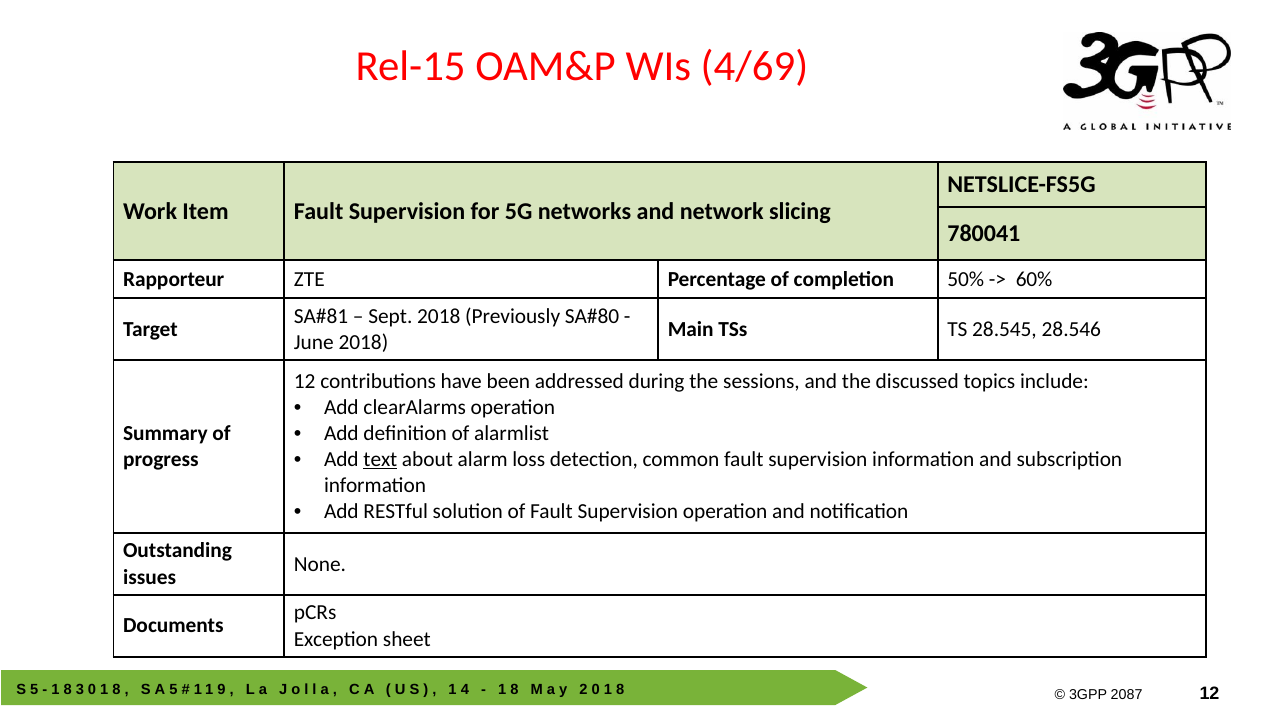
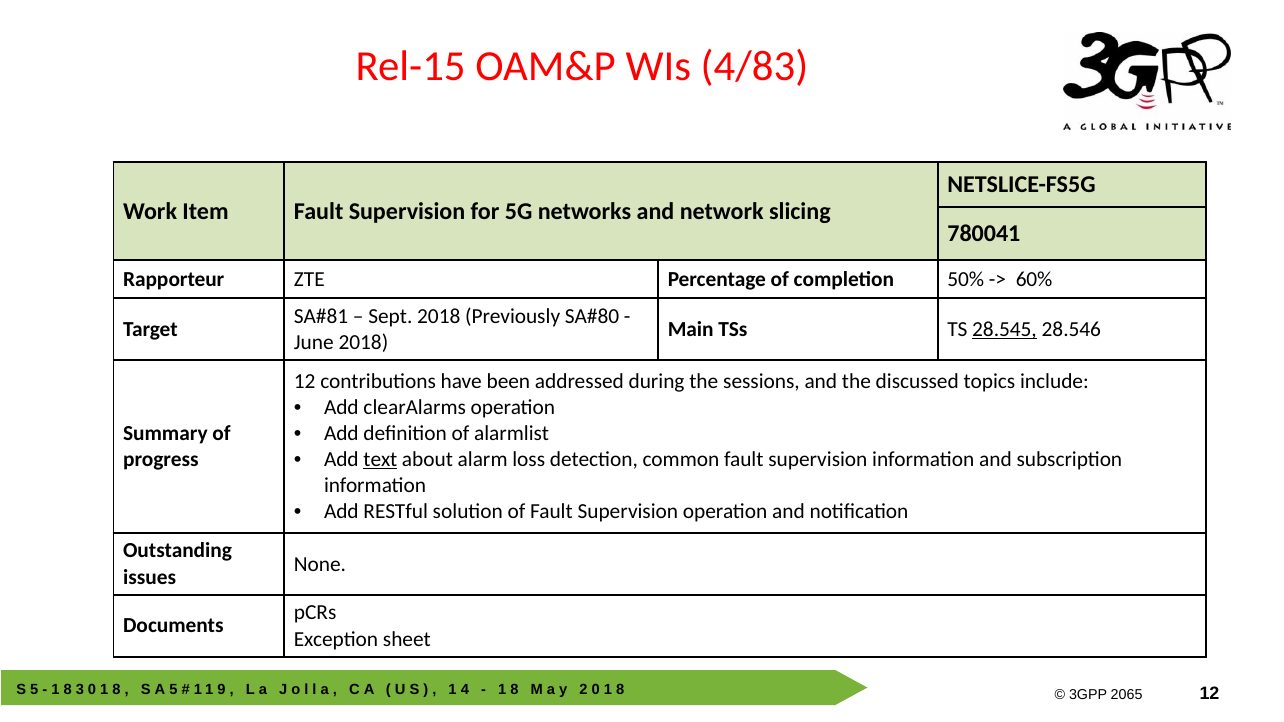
4/69: 4/69 -> 4/83
28.545 underline: none -> present
2087: 2087 -> 2065
